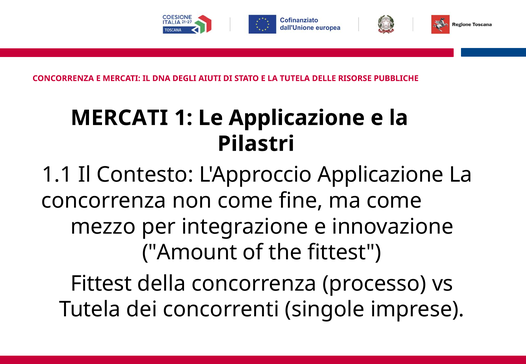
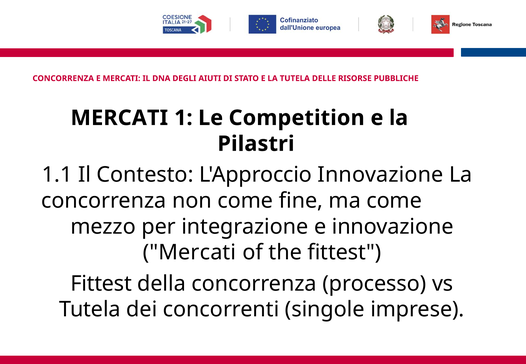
Le Applicazione: Applicazione -> Competition
L'Approccio Applicazione: Applicazione -> Innovazione
Amount at (190, 253): Amount -> Mercati
